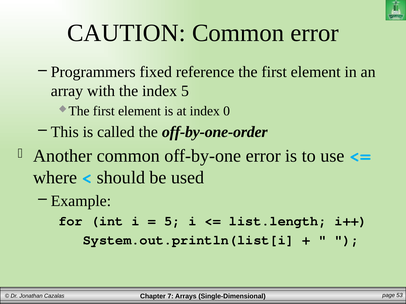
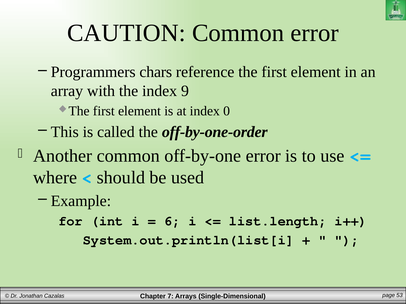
fixed: fixed -> chars
index 5: 5 -> 9
5 at (172, 221): 5 -> 6
